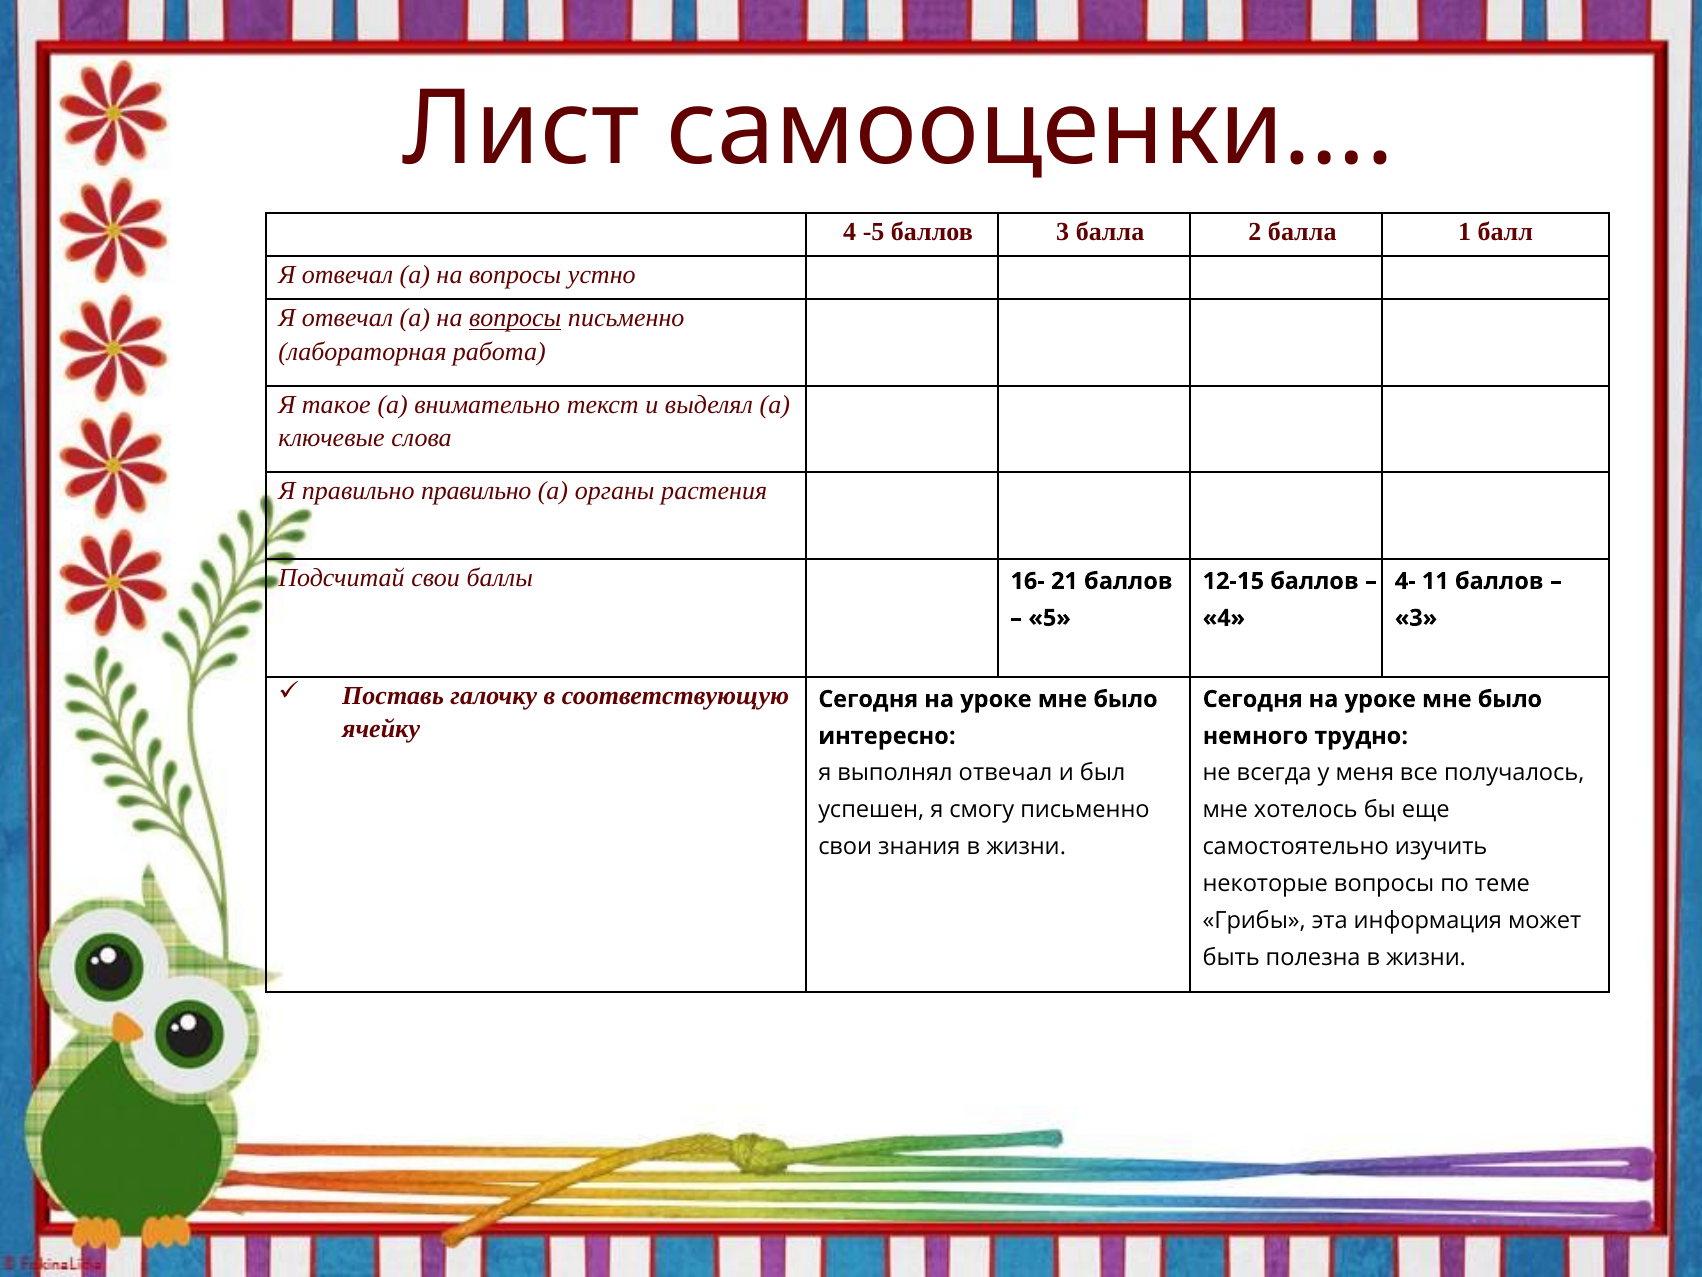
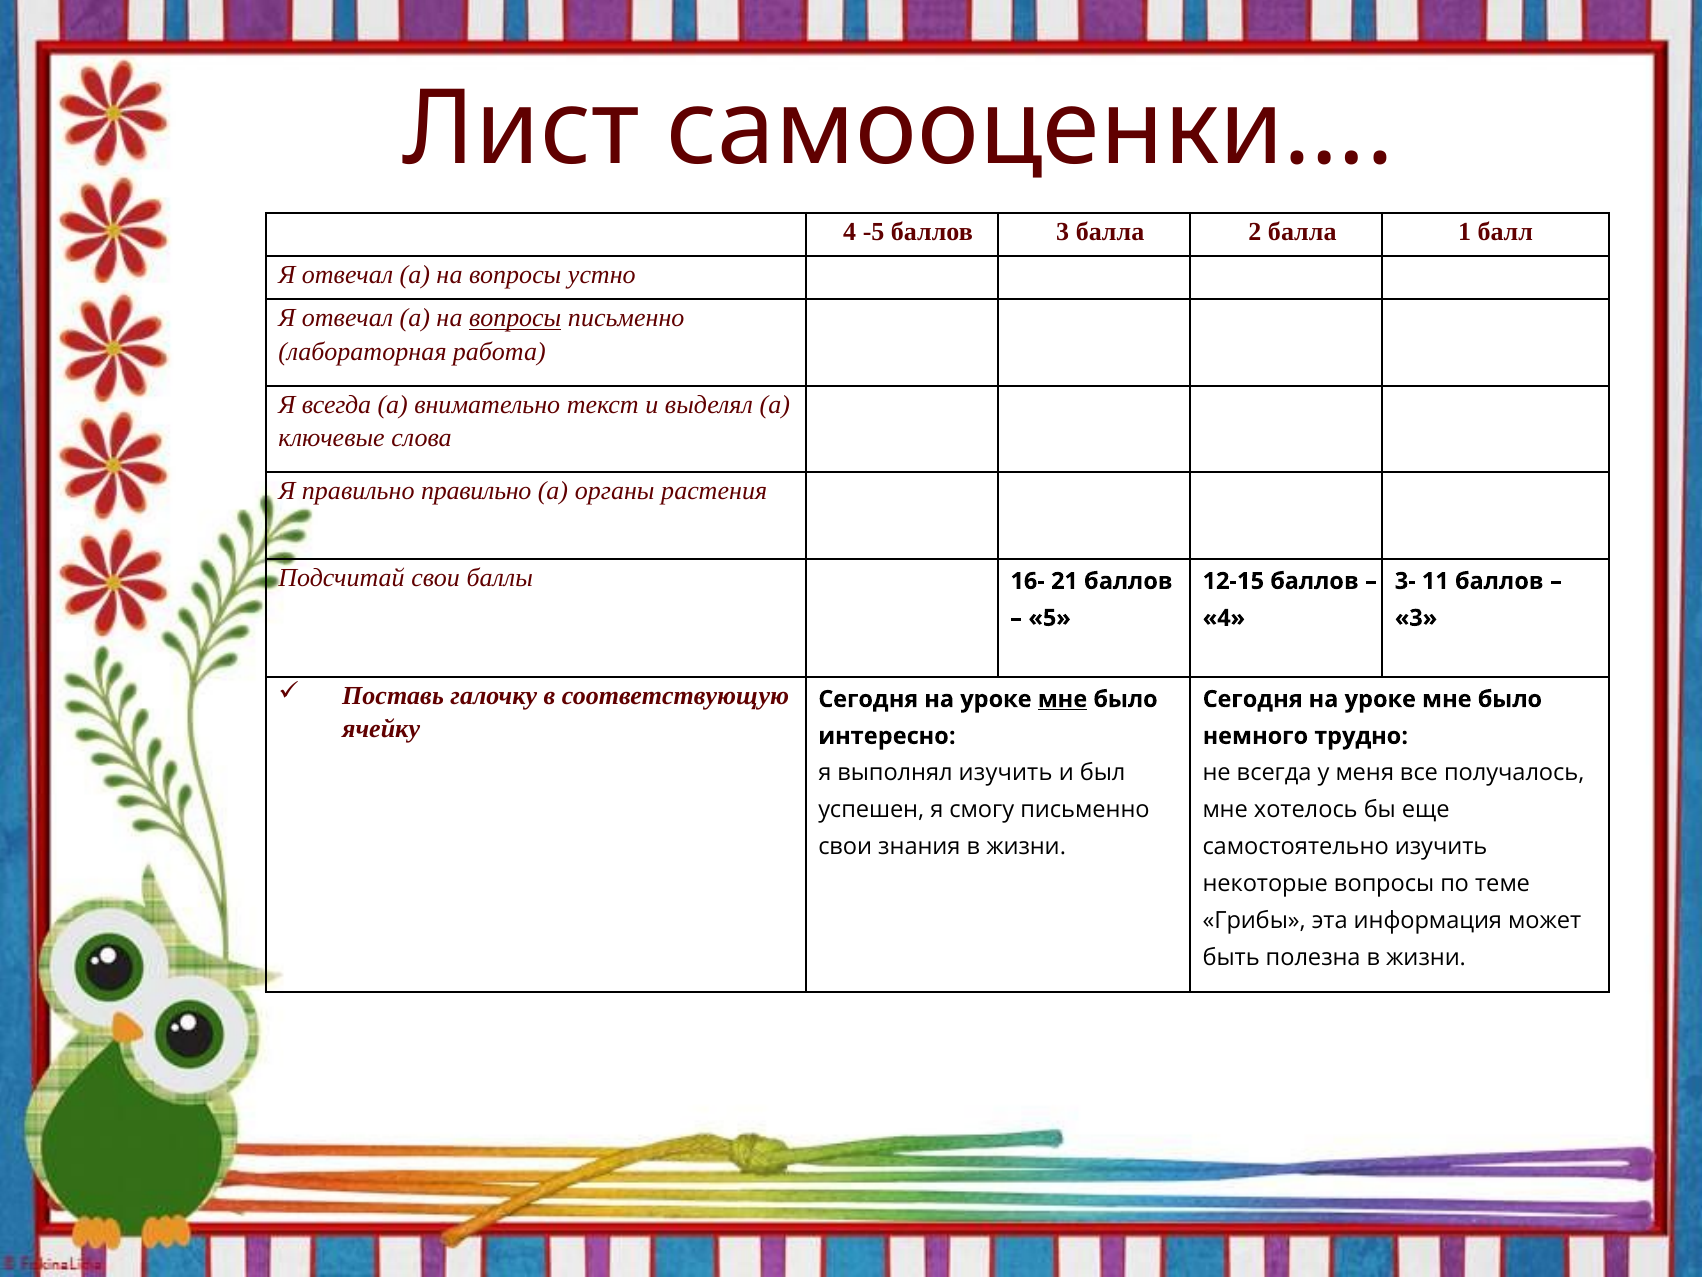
Я такое: такое -> всегда
4-: 4- -> 3-
мне at (1062, 699) underline: none -> present
выполнял отвечал: отвечал -> изучить
